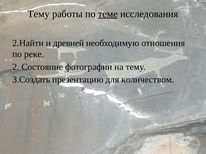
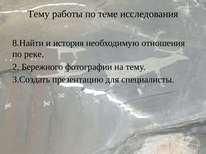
теме underline: present -> none
2.Найти: 2.Найти -> 8.Найти
древней: древней -> история
Состояние: Состояние -> Бережного
количеством: количеством -> специалисты
